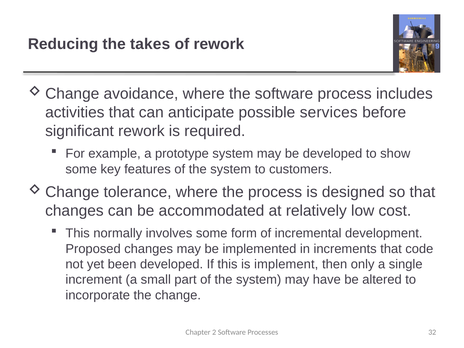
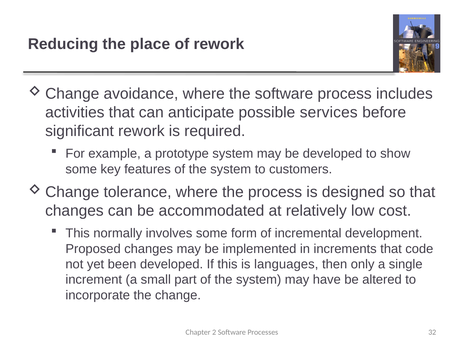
takes: takes -> place
implement: implement -> languages
